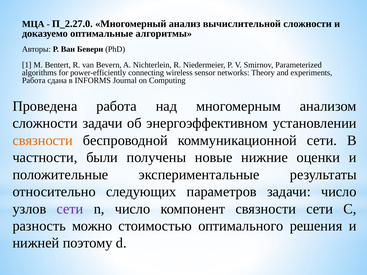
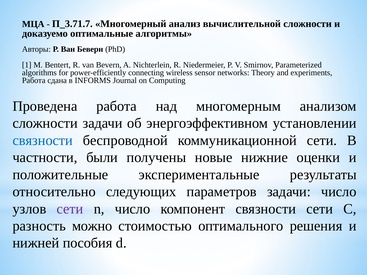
П_2.27.0: П_2.27.0 -> П_3.71.7
связности at (43, 140) colour: orange -> blue
поэтому: поэтому -> пособия
